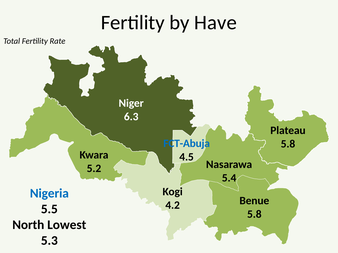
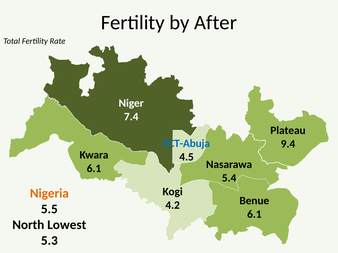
Have: Have -> After
6.3: 6.3 -> 7.4
5.8 at (288, 144): 5.8 -> 9.4
5.2 at (94, 169): 5.2 -> 6.1
Nigeria colour: blue -> orange
5.8 at (254, 215): 5.8 -> 6.1
